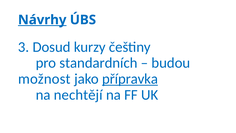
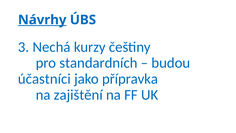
Dosud: Dosud -> Nechá
možnost: možnost -> účastníci
přípravka underline: present -> none
nechtějí: nechtějí -> zajištění
